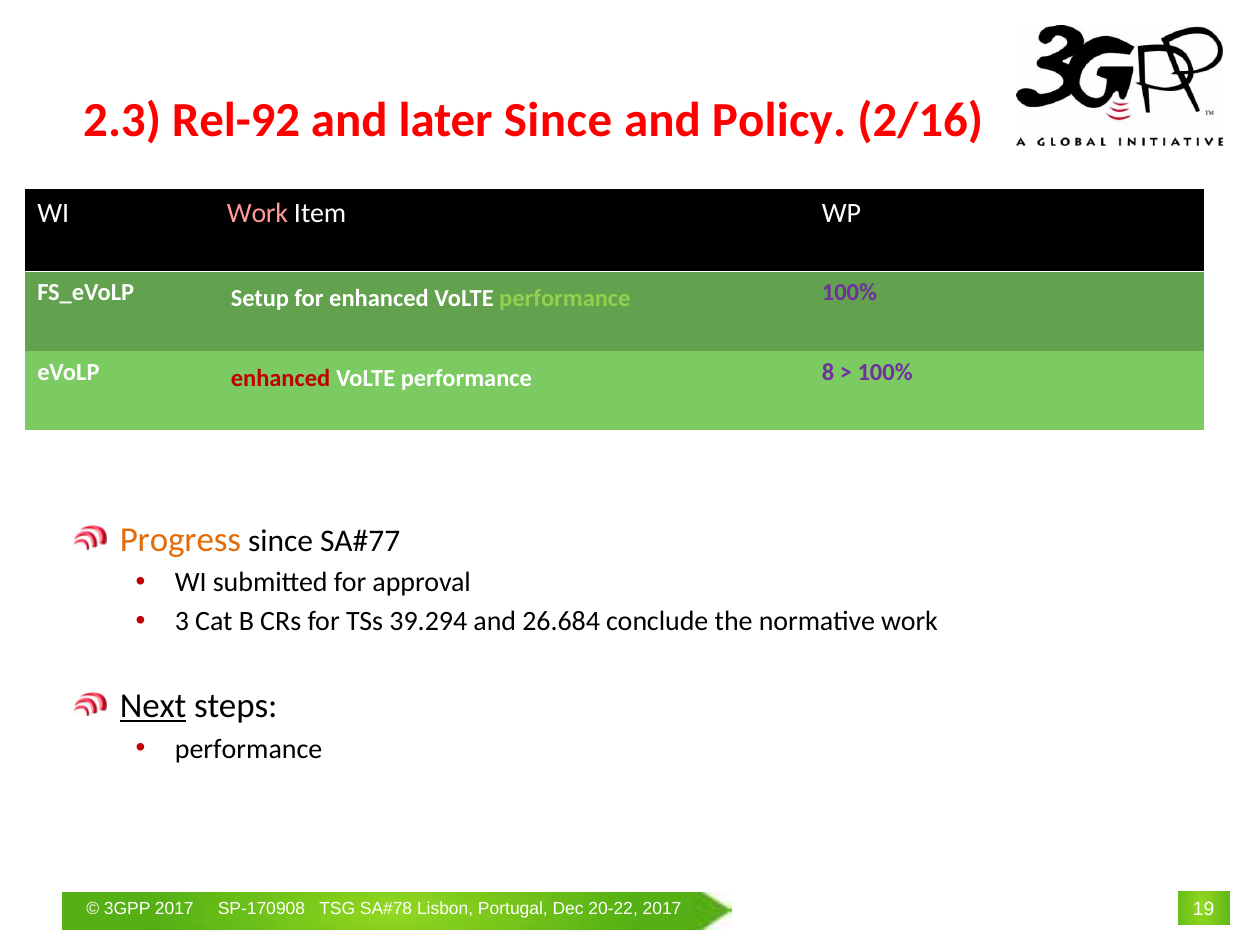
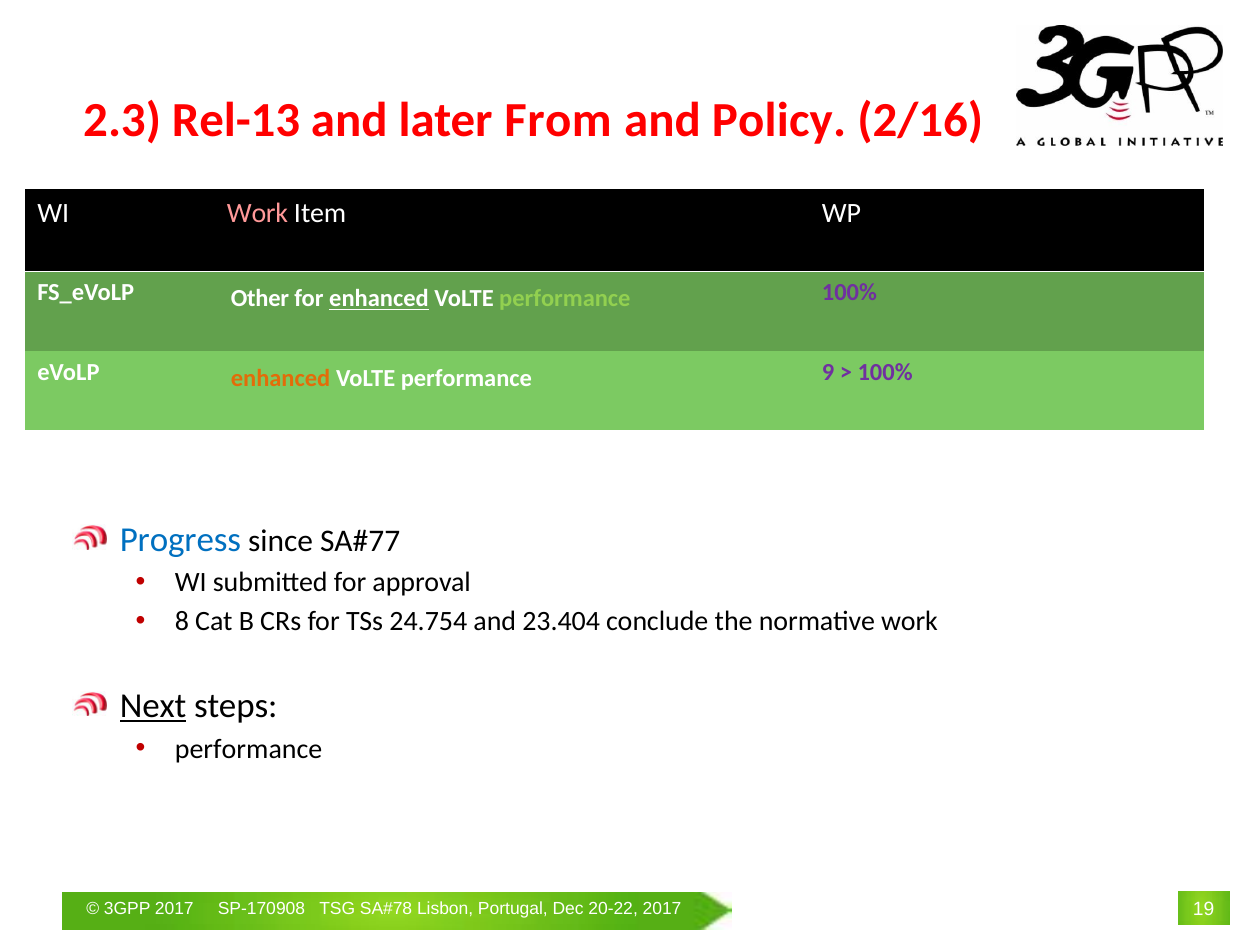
Rel-92: Rel-92 -> Rel-13
later Since: Since -> From
Setup: Setup -> Other
enhanced at (379, 299) underline: none -> present
enhanced at (281, 378) colour: red -> orange
8: 8 -> 9
Progress colour: orange -> blue
3: 3 -> 8
39.294: 39.294 -> 24.754
26.684: 26.684 -> 23.404
